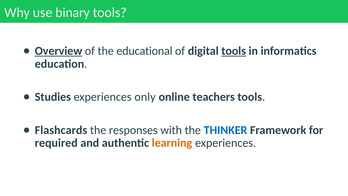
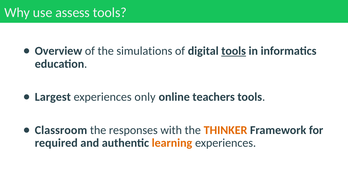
binary: binary -> assess
Overview underline: present -> none
educational: educational -> simulations
Studies: Studies -> Largest
Flashcards: Flashcards -> Classroom
THINKER colour: blue -> orange
